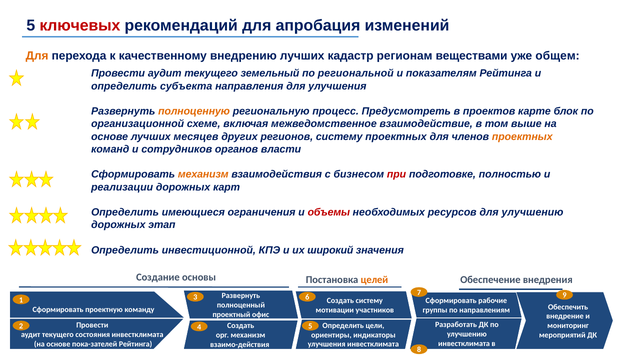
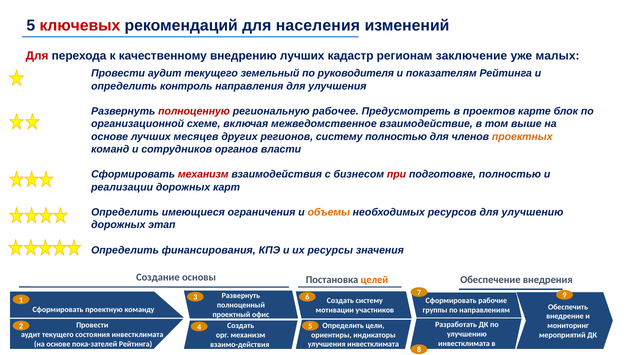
апробация: апробация -> населения
Для at (37, 56) colour: orange -> red
веществами: веществами -> заключение
общем: общем -> малых
региональной: региональной -> руководителя
субъекта: субъекта -> контроль
полноценную colour: orange -> red
процесс: процесс -> рабочее
систему проектных: проектных -> полностью
механизм at (203, 174) colour: orange -> red
объемы colour: red -> orange
инвестиционной: инвестиционной -> финансирования
широкий: широкий -> ресурсы
